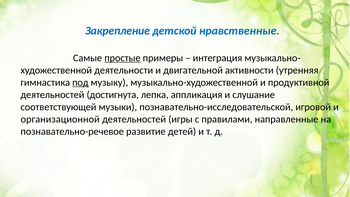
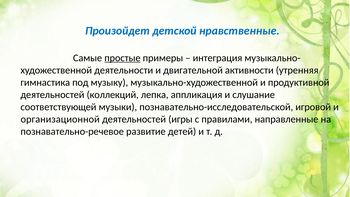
Закрепление: Закрепление -> Произойдет
под underline: present -> none
достигнута: достигнута -> коллекций
